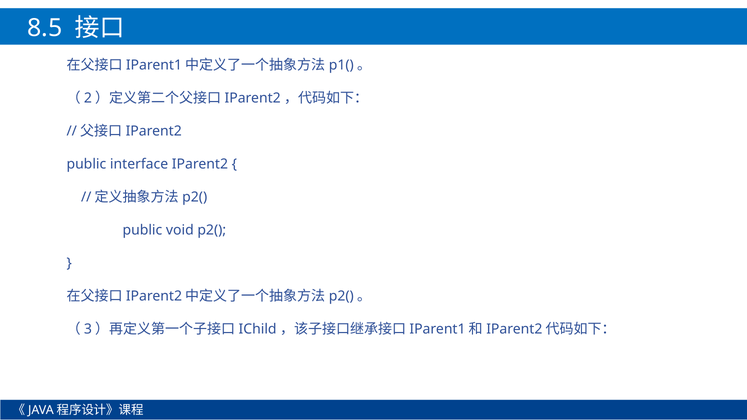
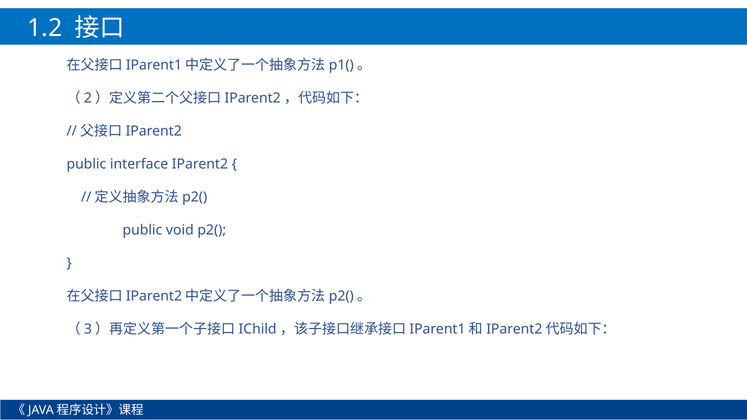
8.5: 8.5 -> 1.2
